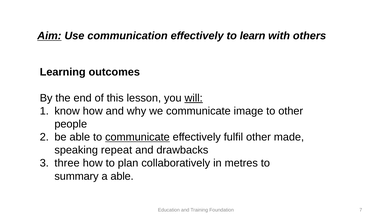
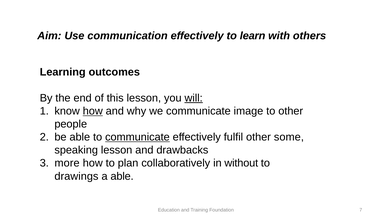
Aim underline: present -> none
how at (93, 111) underline: none -> present
made: made -> some
speaking repeat: repeat -> lesson
three: three -> more
metres: metres -> without
summary: summary -> drawings
